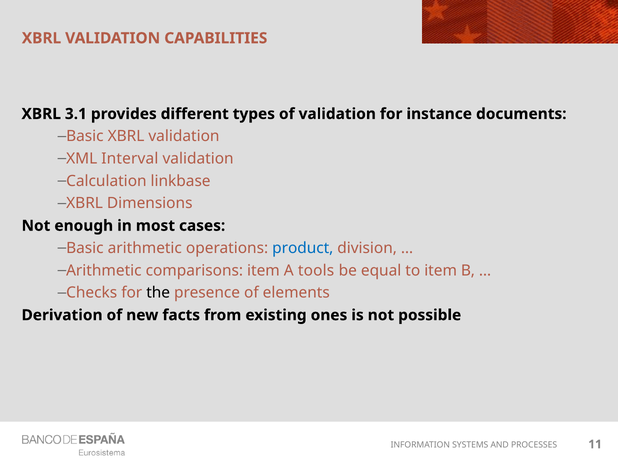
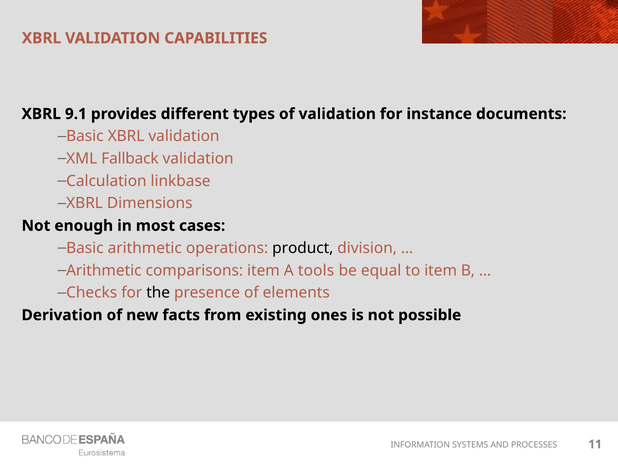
3.1: 3.1 -> 9.1
Interval: Interval -> Fallback
product colour: blue -> black
